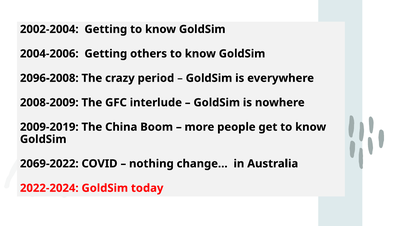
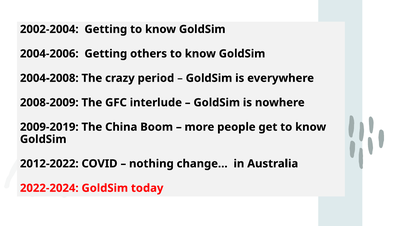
2096-2008: 2096-2008 -> 2004-2008
2069-2022: 2069-2022 -> 2012-2022
